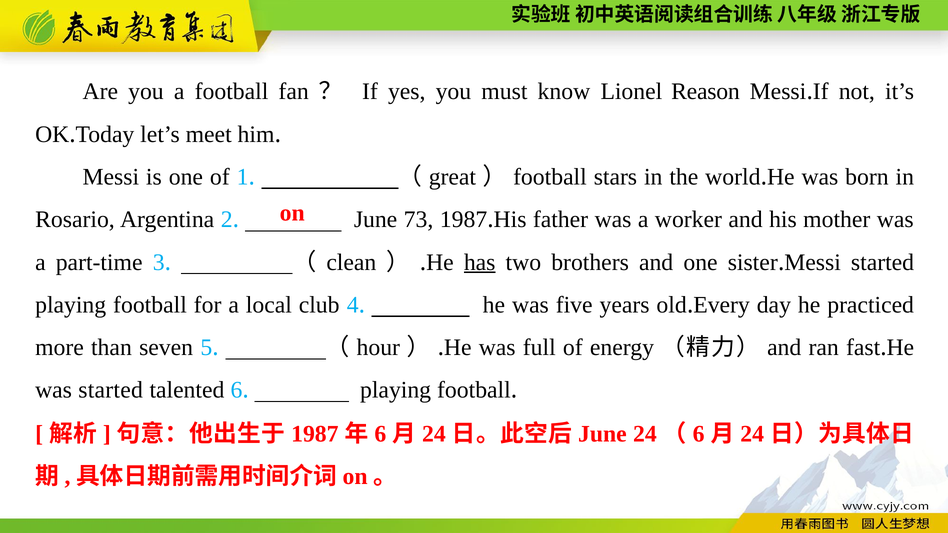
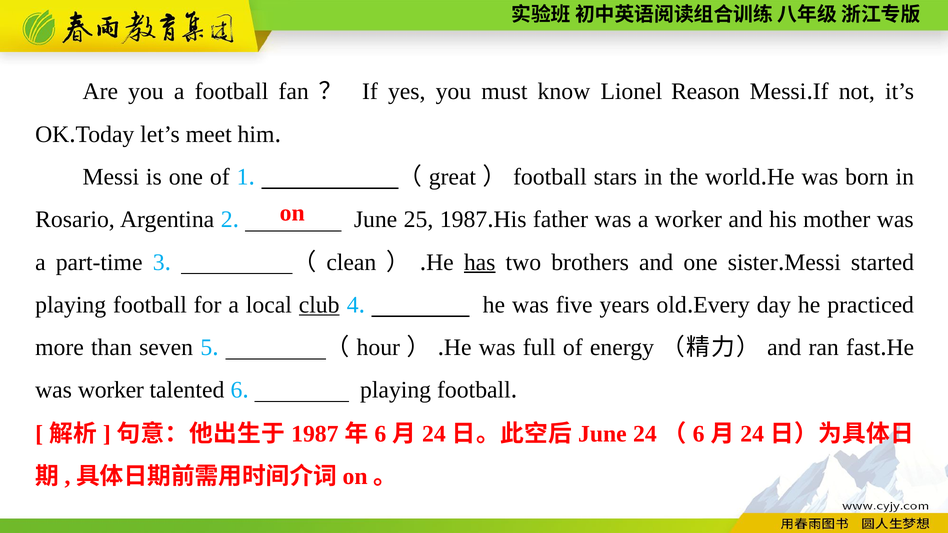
73: 73 -> 25
club underline: none -> present
was started: started -> worker
